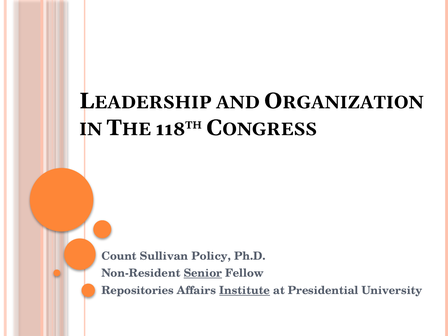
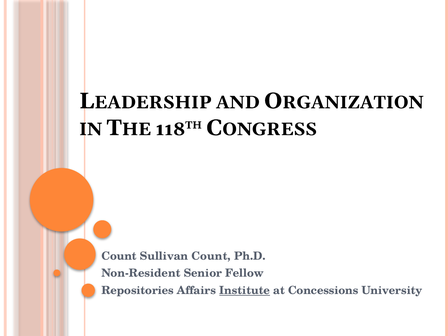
Sullivan Policy: Policy -> Count
Senior underline: present -> none
Presidential: Presidential -> Concessions
